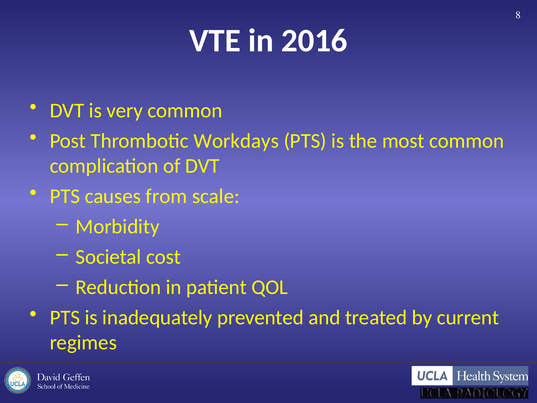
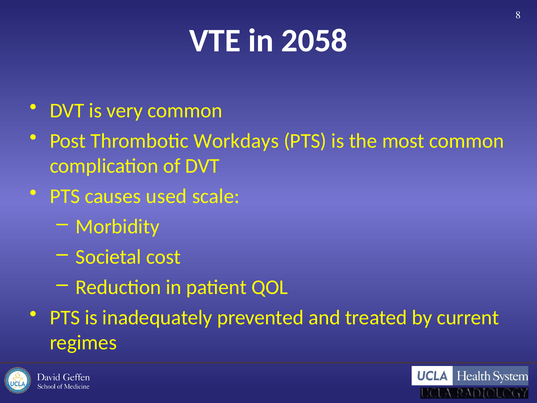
2016: 2016 -> 2058
from: from -> used
